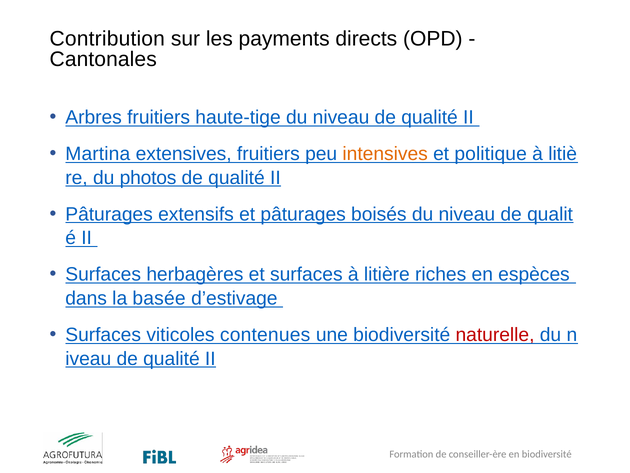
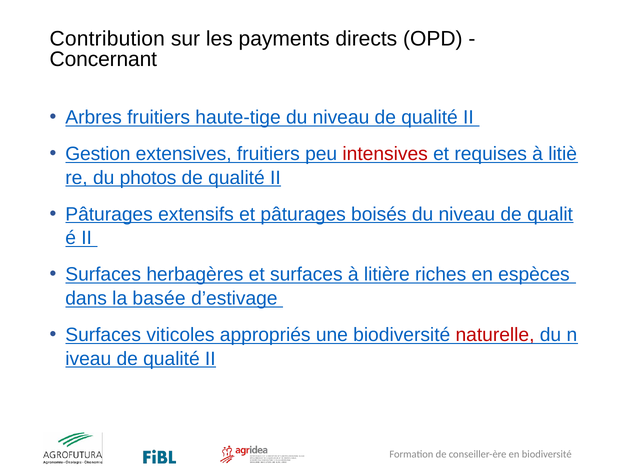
Cantonales: Cantonales -> Concernant
Martina: Martina -> Gestion
intensives colour: orange -> red
politique: politique -> requises
contenues: contenues -> appropriés
